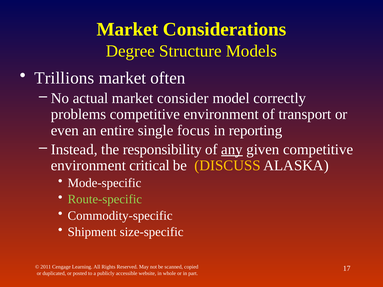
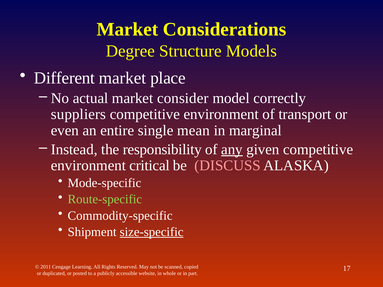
Trillions: Trillions -> Different
often: often -> place
problems: problems -> suppliers
focus: focus -> mean
reporting: reporting -> marginal
DISCUSS colour: yellow -> pink
size-specific underline: none -> present
